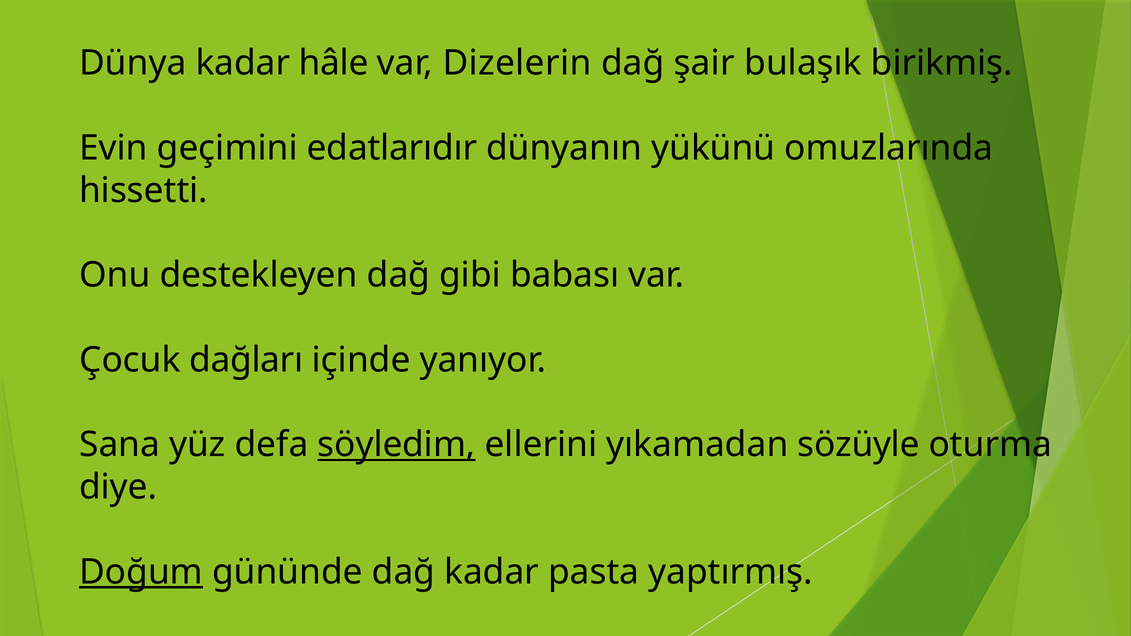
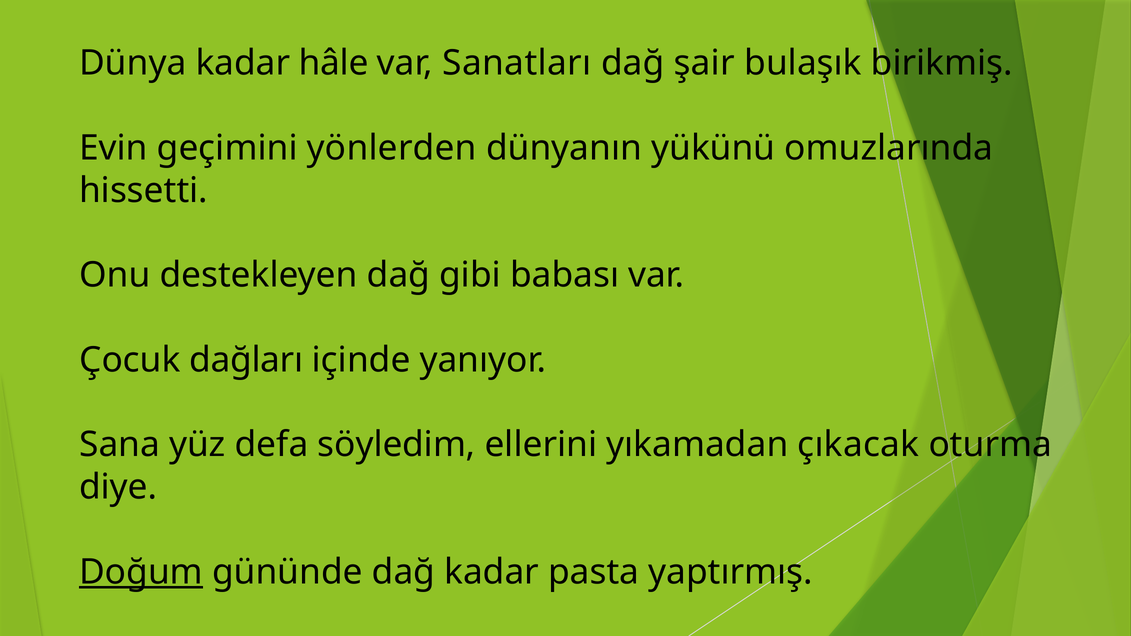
Dizelerin: Dizelerin -> Sanatları
edatlarıdır: edatlarıdır -> yönlerden
söyledim underline: present -> none
sözüyle: sözüyle -> çıkacak
